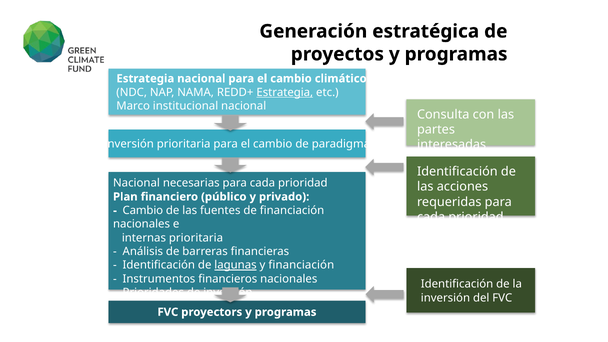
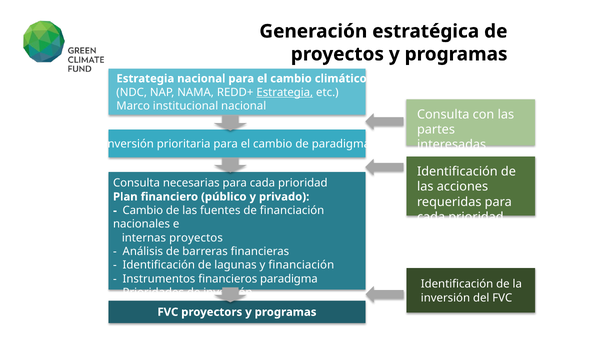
Nacional at (136, 183): Nacional -> Consulta
internas prioritaria: prioritaria -> proyectos
lagunas underline: present -> none
financieros nacionales: nacionales -> paradigma
